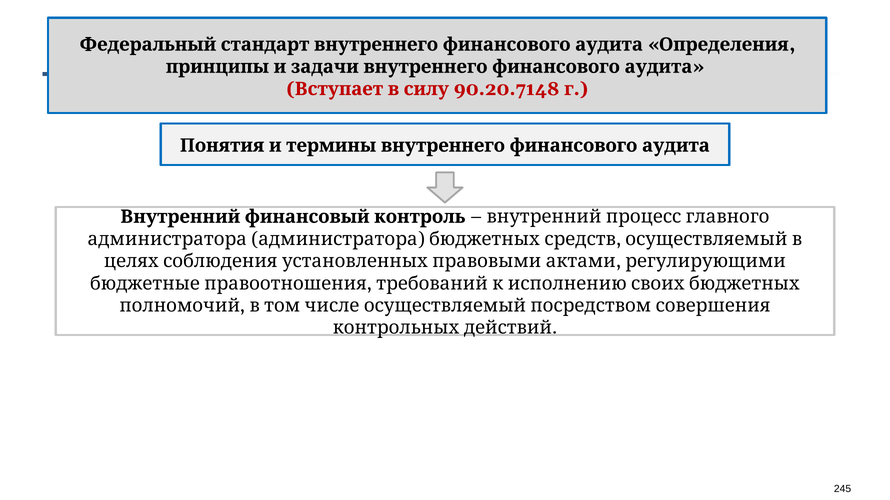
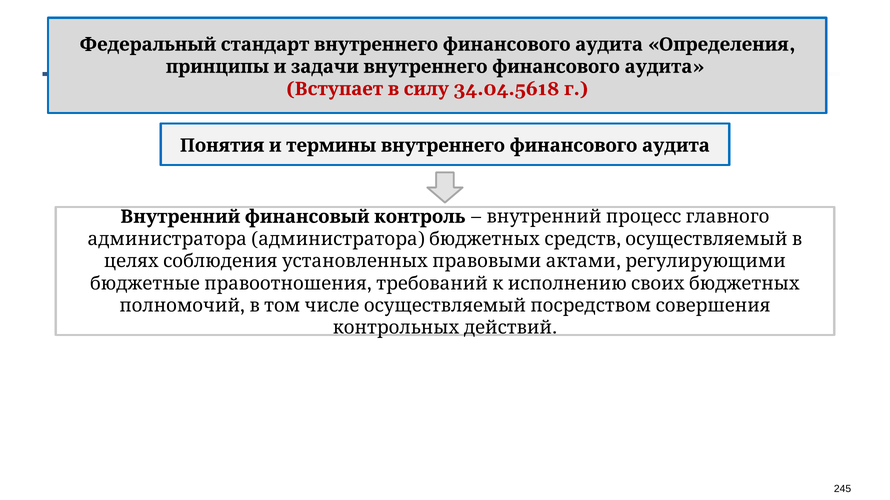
90.20.7148: 90.20.7148 -> 34.04.5618
